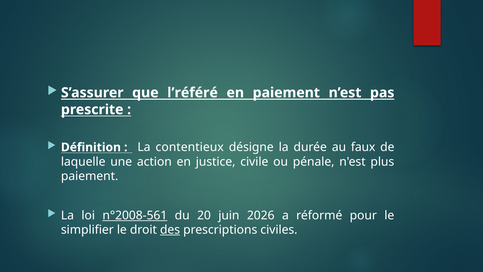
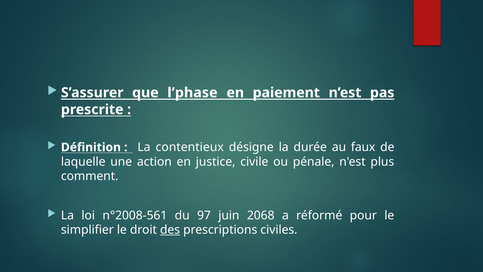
l’référé: l’référé -> l’phase
paiement at (90, 176): paiement -> comment
n°2008-561 underline: present -> none
20: 20 -> 97
2026: 2026 -> 2068
